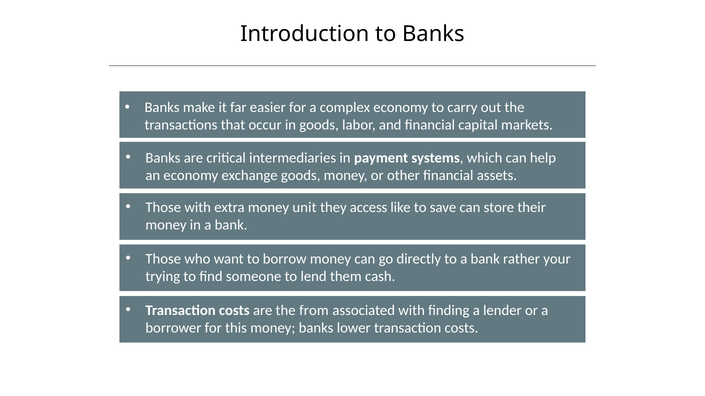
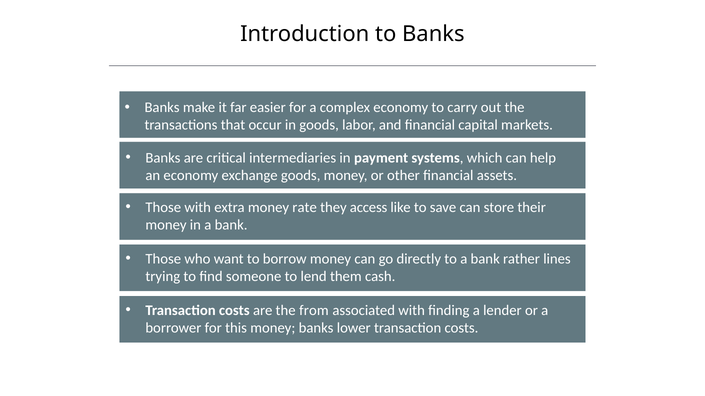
unit: unit -> rate
your: your -> lines
